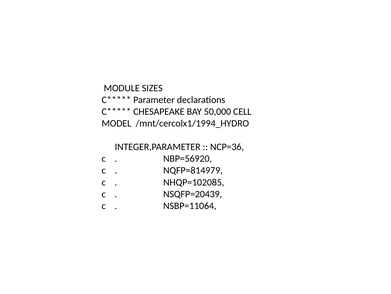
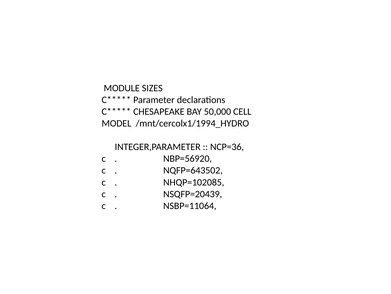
NQFP=814979: NQFP=814979 -> NQFP=643502
